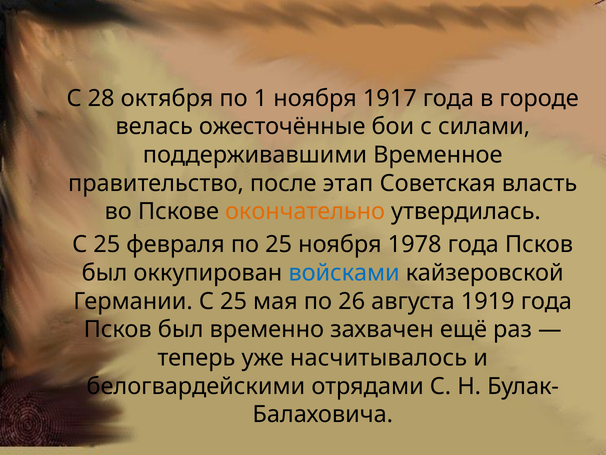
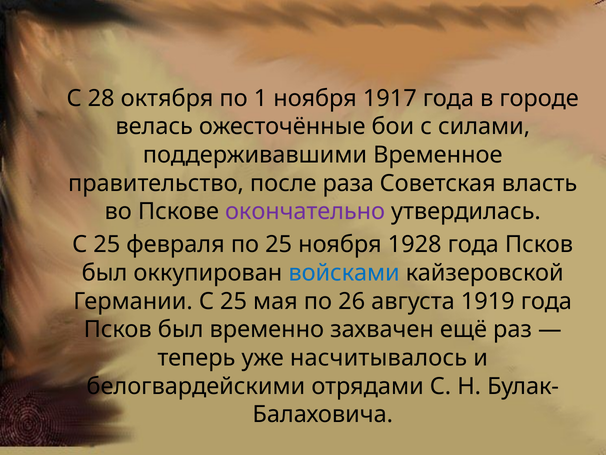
этап: этап -> раза
окончательно colour: orange -> purple
1978: 1978 -> 1928
